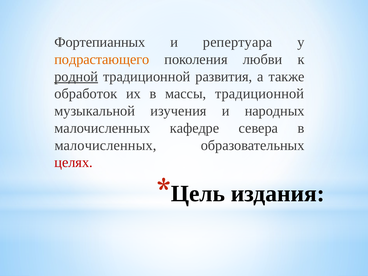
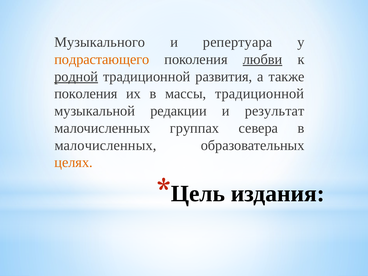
Фортепианных: Фортепианных -> Музыкального
любви underline: none -> present
обработок at (86, 94): обработок -> поколения
изучения: изучения -> редакции
народных: народных -> результат
кафедре: кафедре -> группах
целях colour: red -> orange
